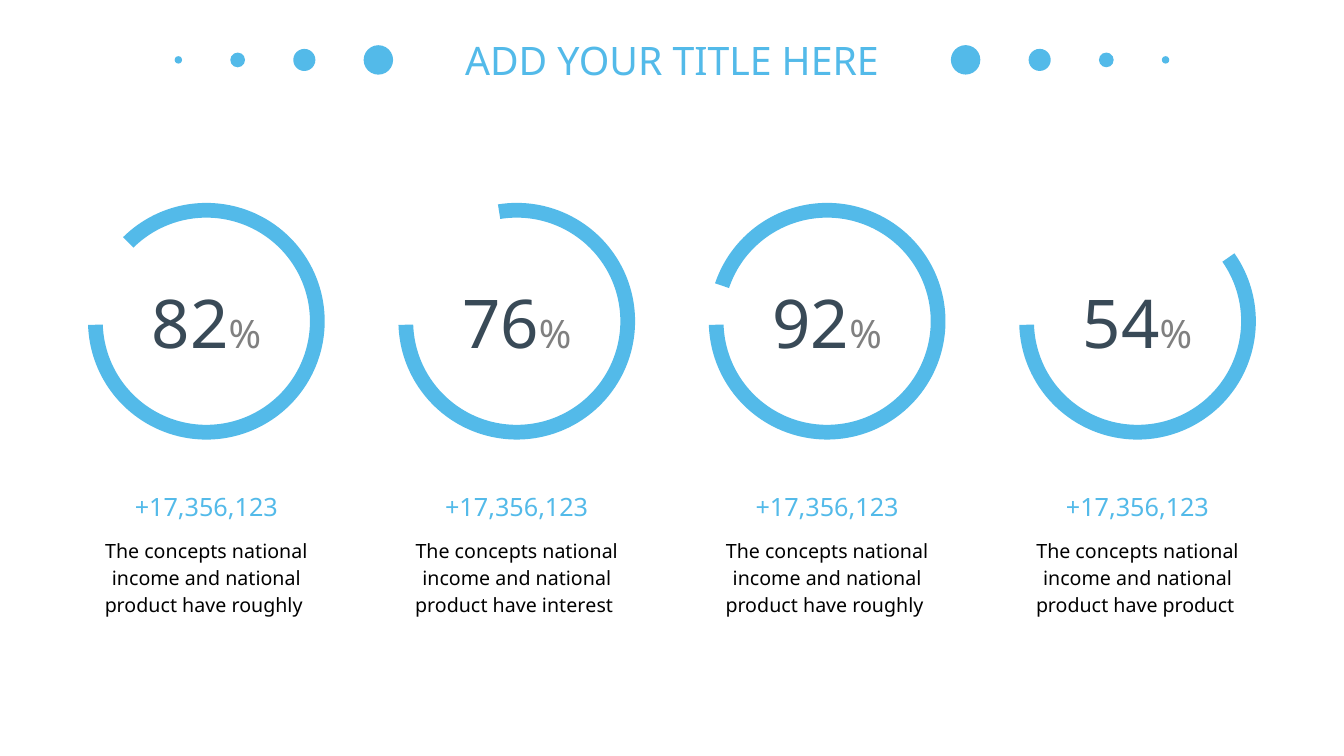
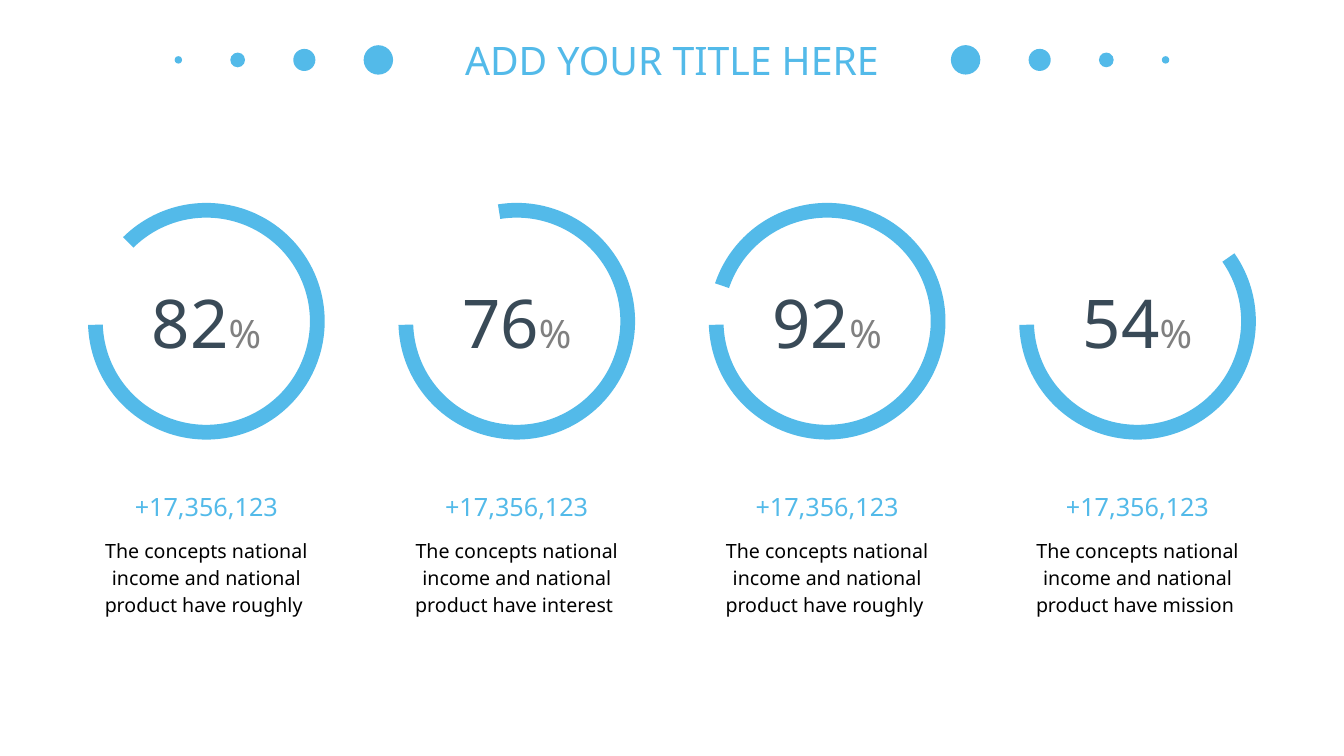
have product: product -> mission
